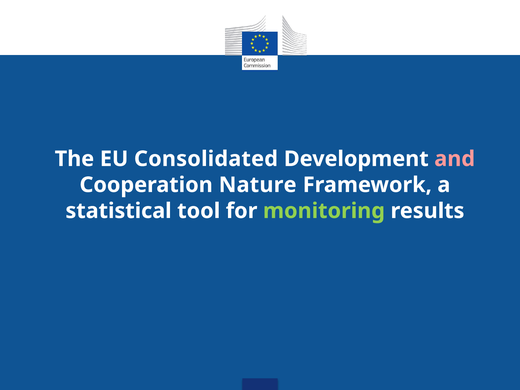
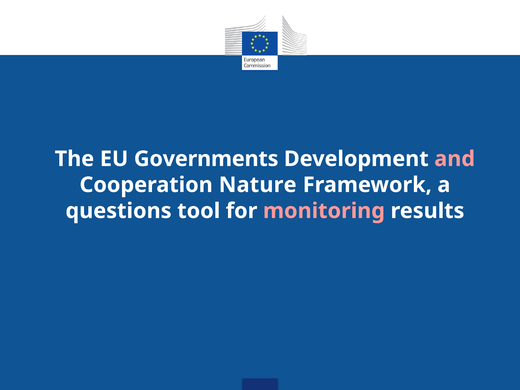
Consolidated: Consolidated -> Governments
statistical: statistical -> questions
monitoring colour: light green -> pink
